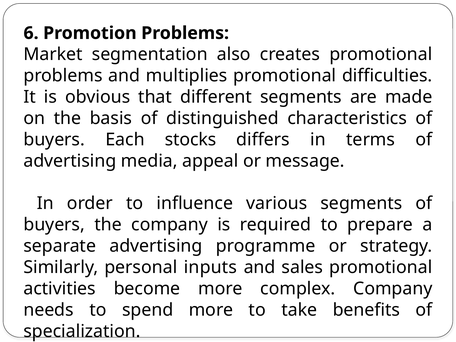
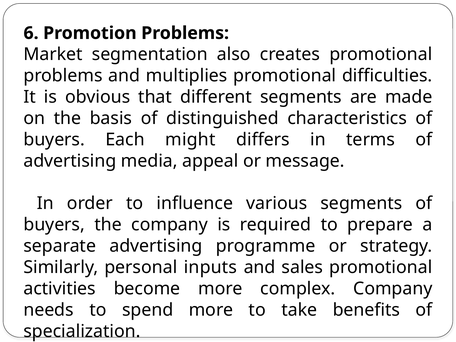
stocks: stocks -> might
